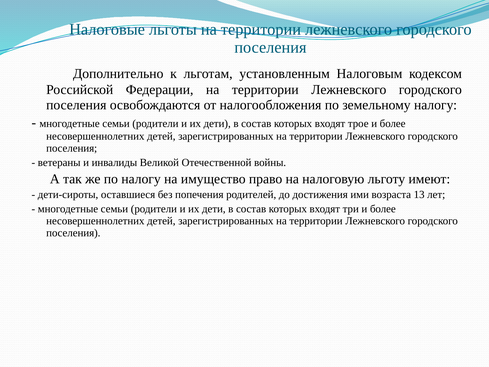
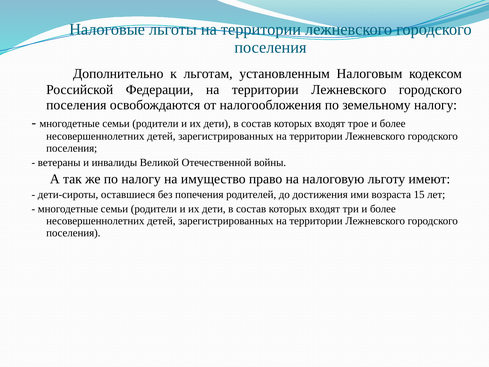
13: 13 -> 15
